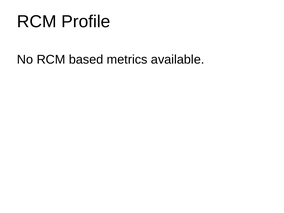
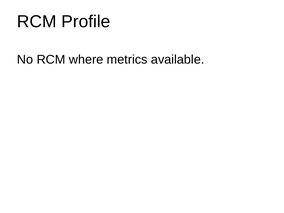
based: based -> where
